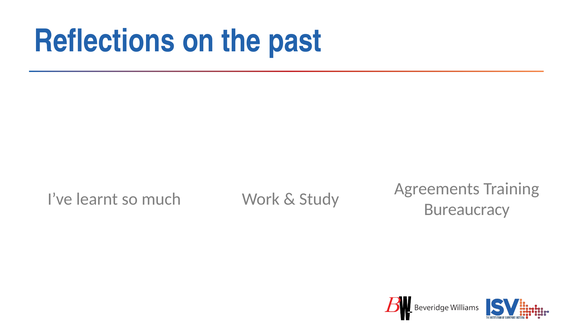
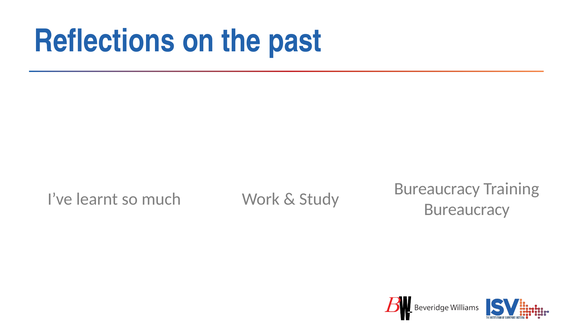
Agreements at (437, 189): Agreements -> Bureaucracy
